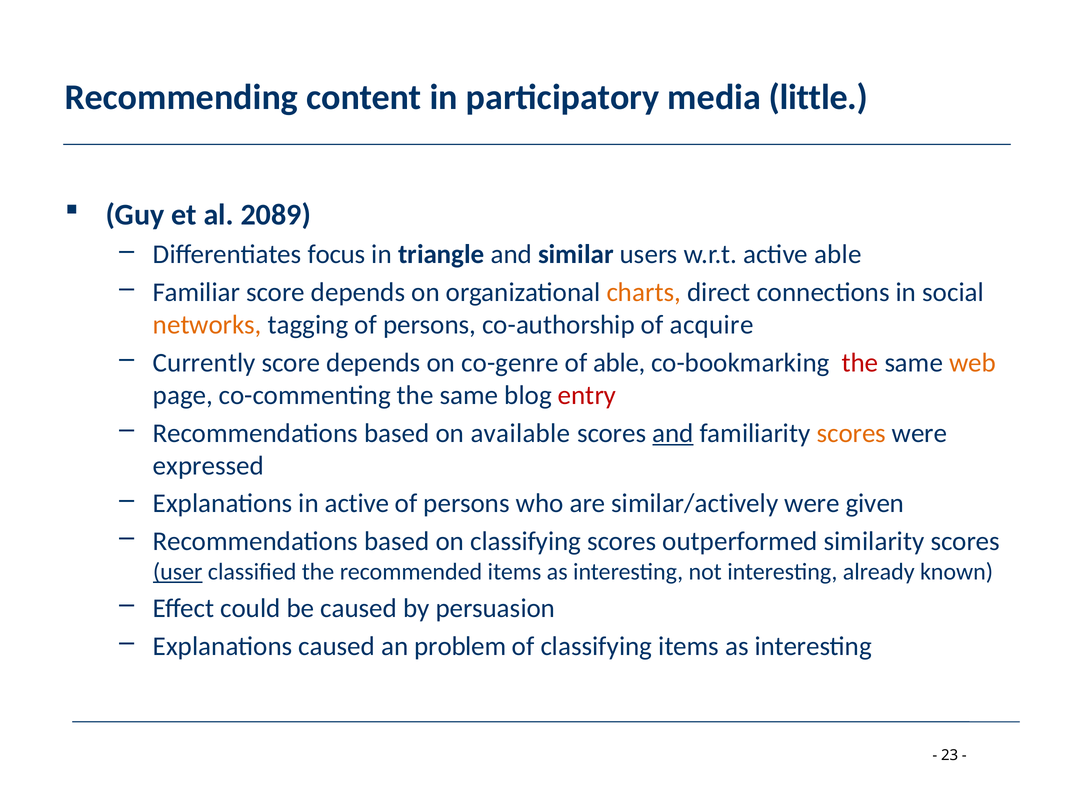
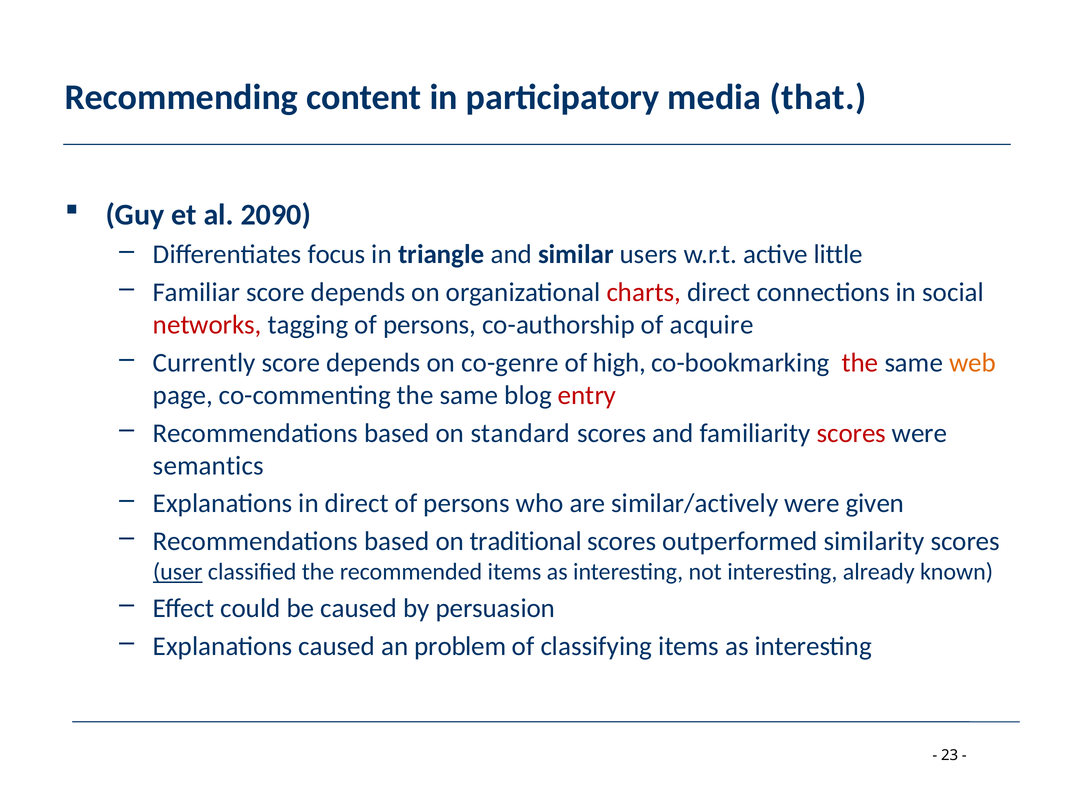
little: little -> that
2089: 2089 -> 2090
active able: able -> little
charts colour: orange -> red
networks colour: orange -> red
of able: able -> high
available: available -> standard
and at (673, 433) underline: present -> none
scores at (851, 433) colour: orange -> red
expressed: expressed -> semantics
in active: active -> direct
on classifying: classifying -> traditional
